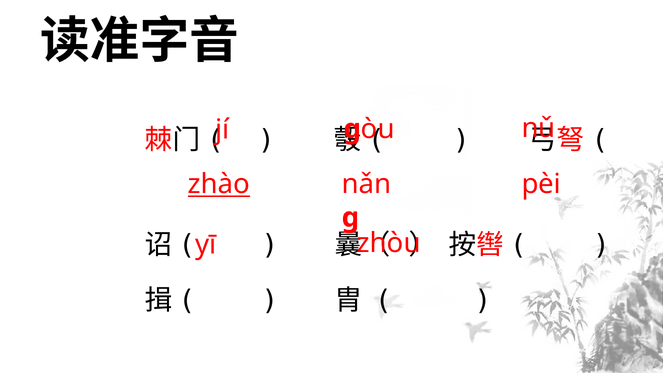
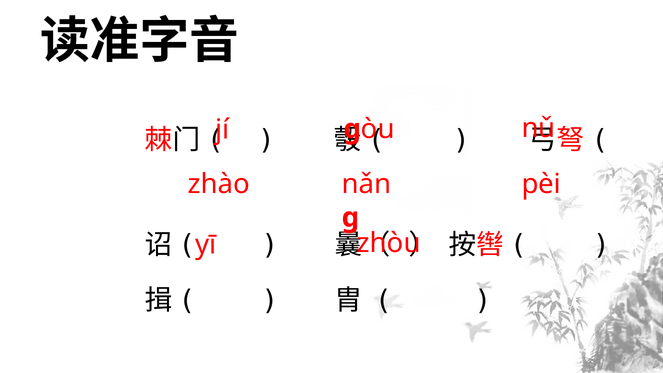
zhào underline: present -> none
